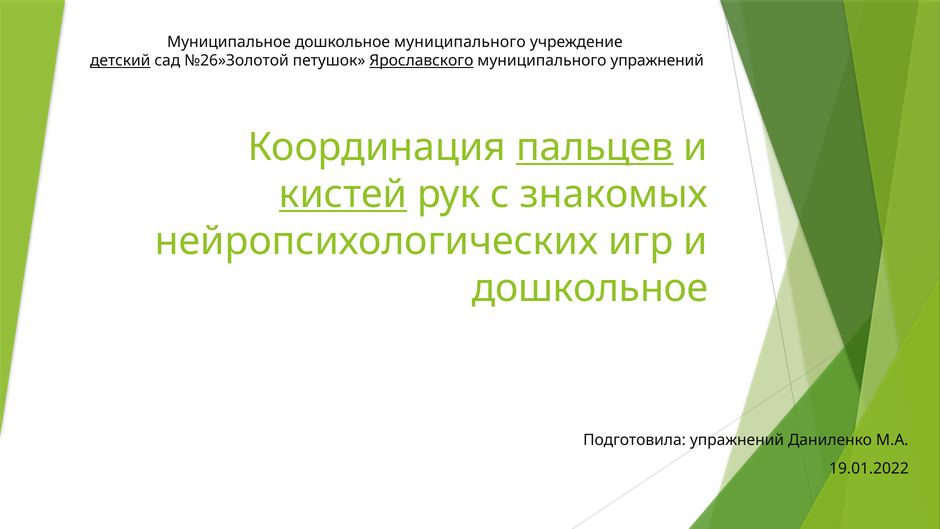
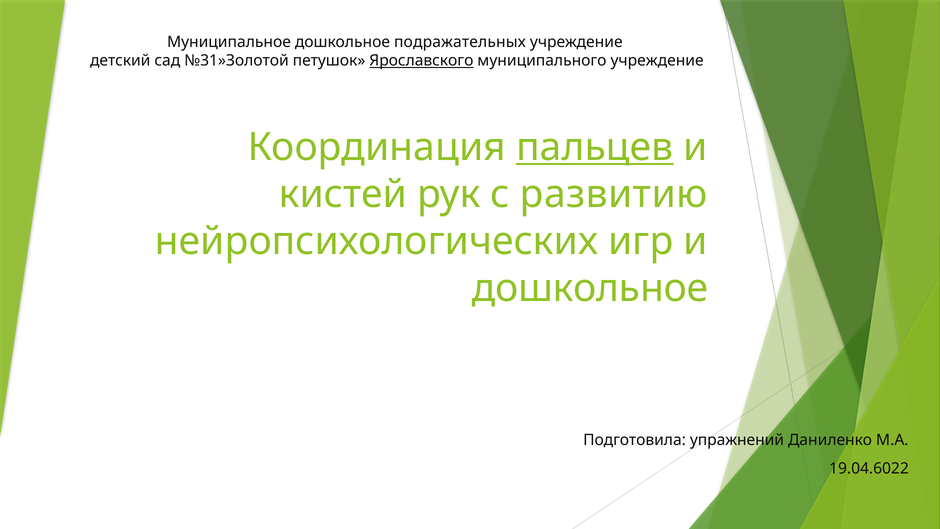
дошкольное муниципального: муниципального -> подражательных
детский underline: present -> none
№26»Золотой: №26»Золотой -> №31»Золотой
муниципального упражнений: упражнений -> учреждение
кистей underline: present -> none
знакомых: знакомых -> развитию
19.01.2022: 19.01.2022 -> 19.04.6022
